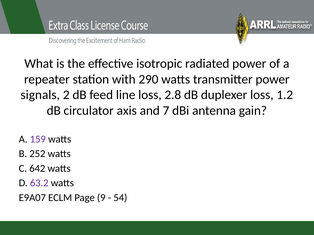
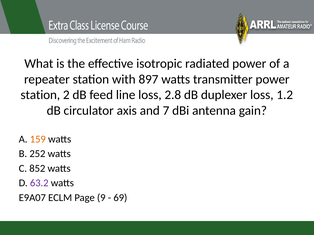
290: 290 -> 897
signals at (40, 95): signals -> station
159 colour: purple -> orange
642: 642 -> 852
54: 54 -> 69
